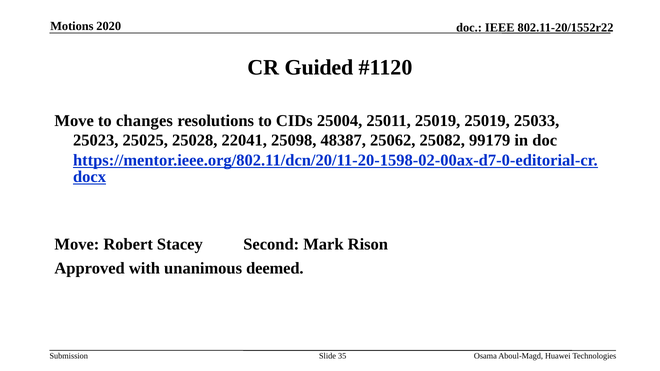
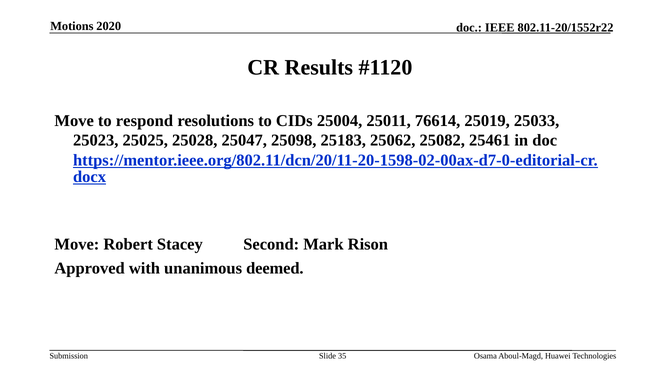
Guided: Guided -> Results
changes: changes -> respond
25011 25019: 25019 -> 76614
22041: 22041 -> 25047
48387: 48387 -> 25183
99179: 99179 -> 25461
